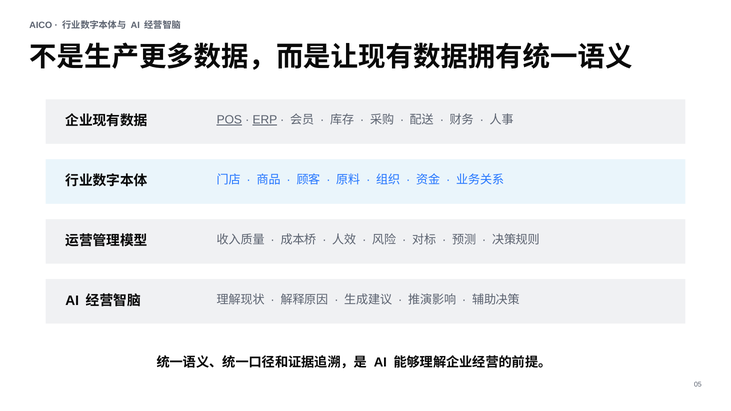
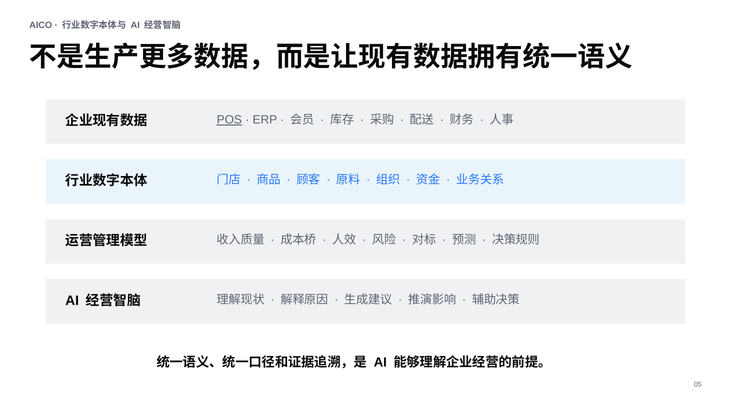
ERP underline: present -> none
